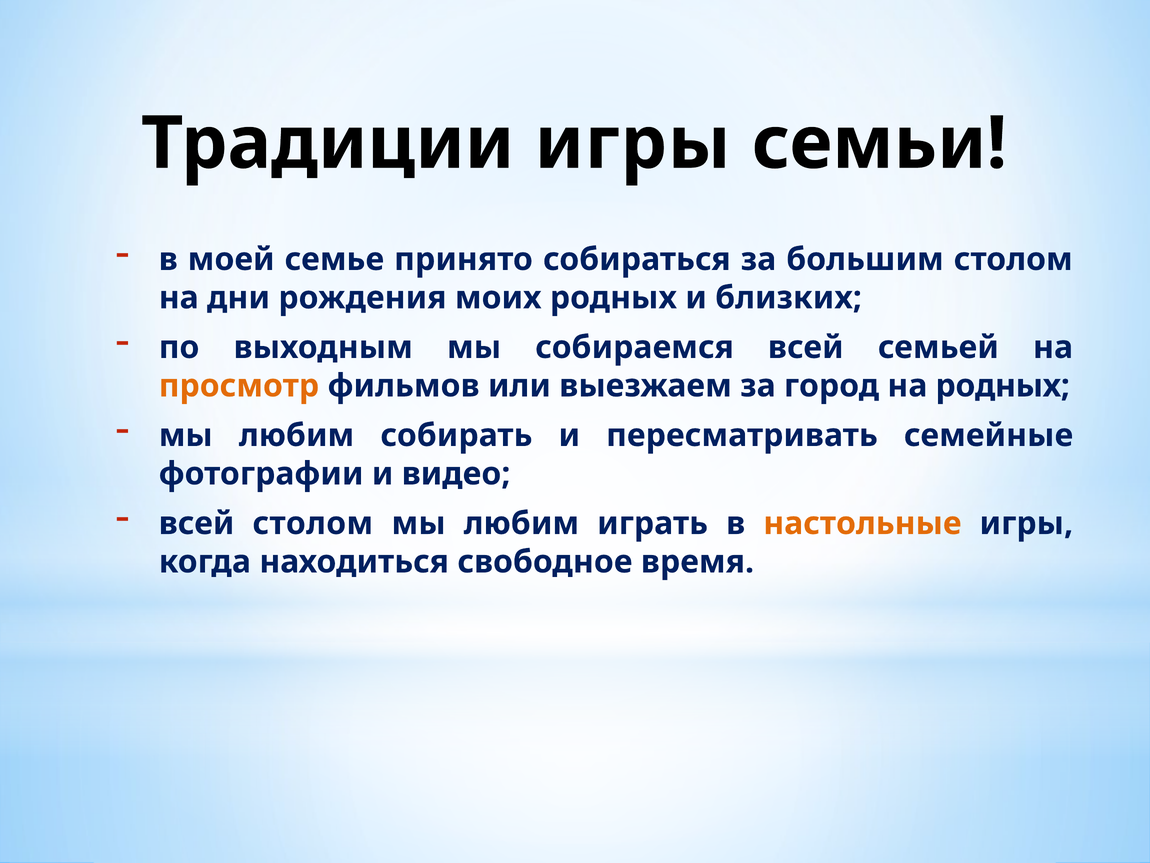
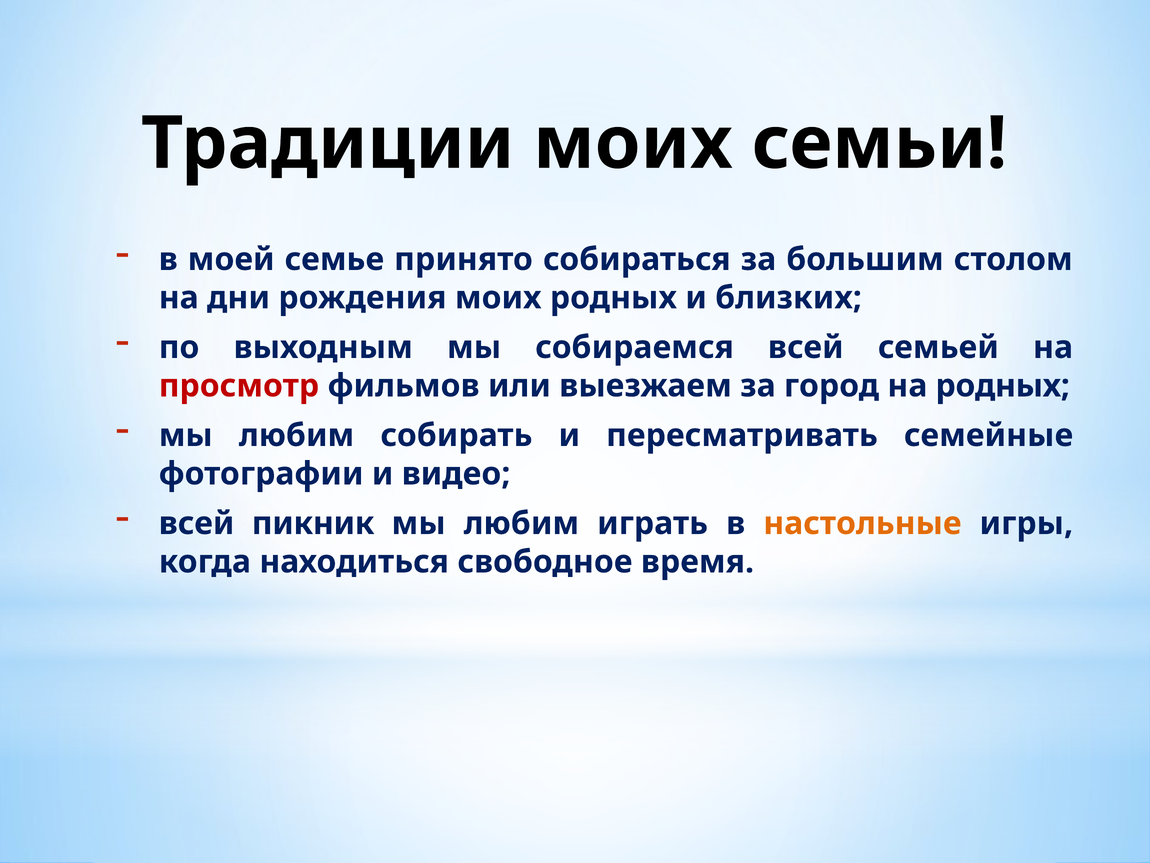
Традиции игры: игры -> моих
просмотр colour: orange -> red
всей столом: столом -> пикник
